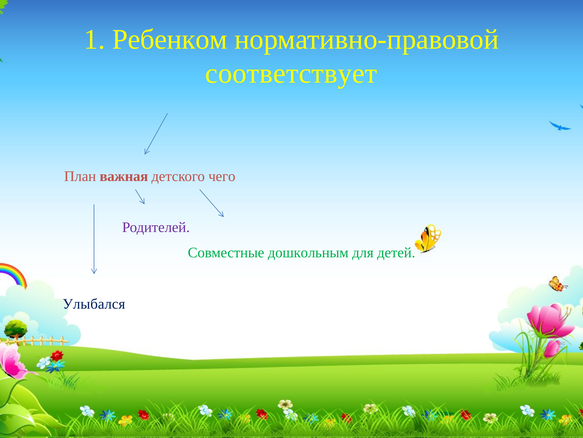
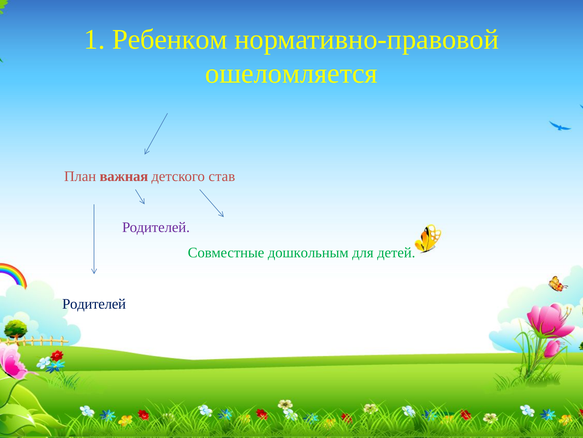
соответствует: соответствует -> ошеломляется
чего: чего -> став
Улыбался at (94, 303): Улыбался -> Родителей
